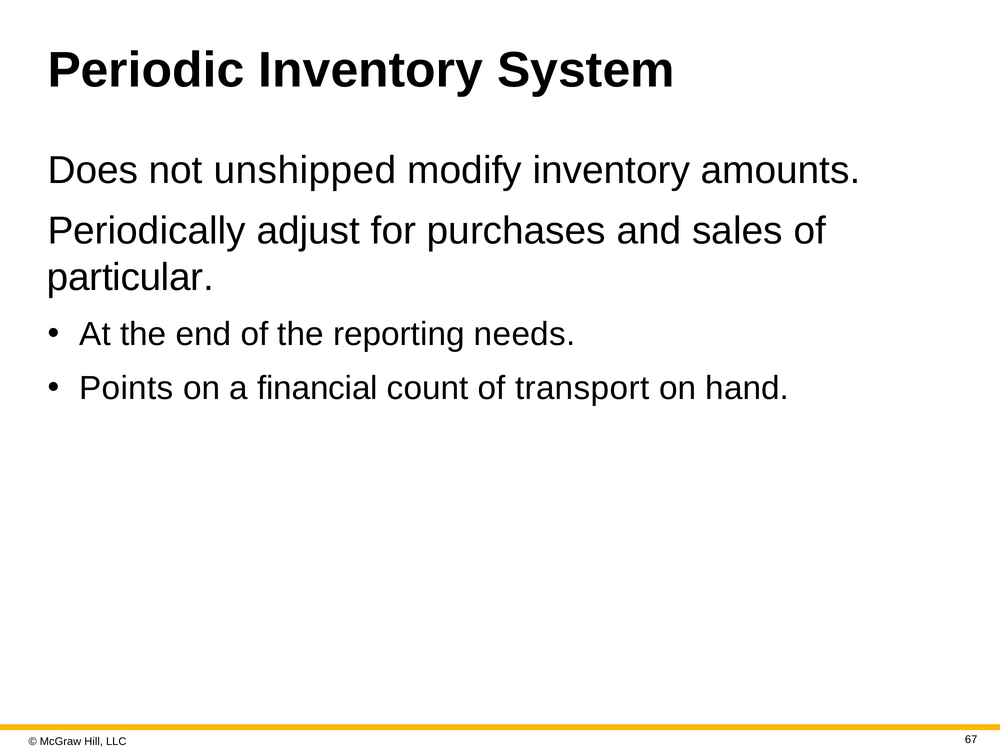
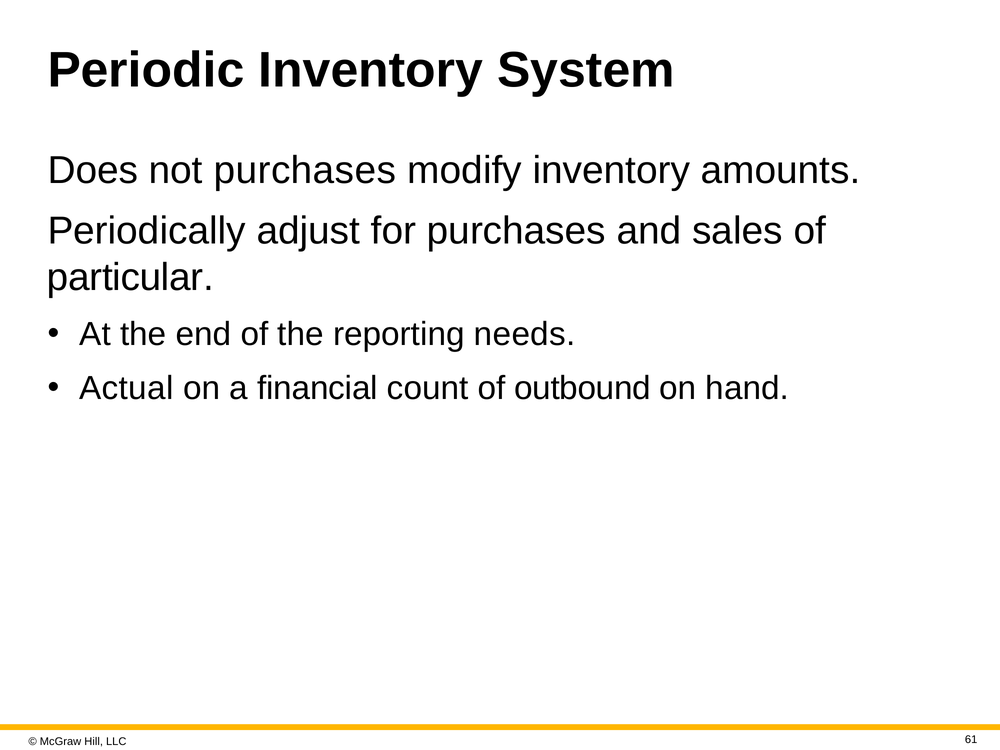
not unshipped: unshipped -> purchases
Points: Points -> Actual
transport: transport -> outbound
67: 67 -> 61
